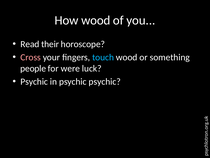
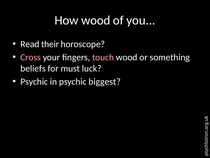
touch colour: light blue -> pink
people: people -> beliefs
were: were -> must
psychic psychic: psychic -> biggest
